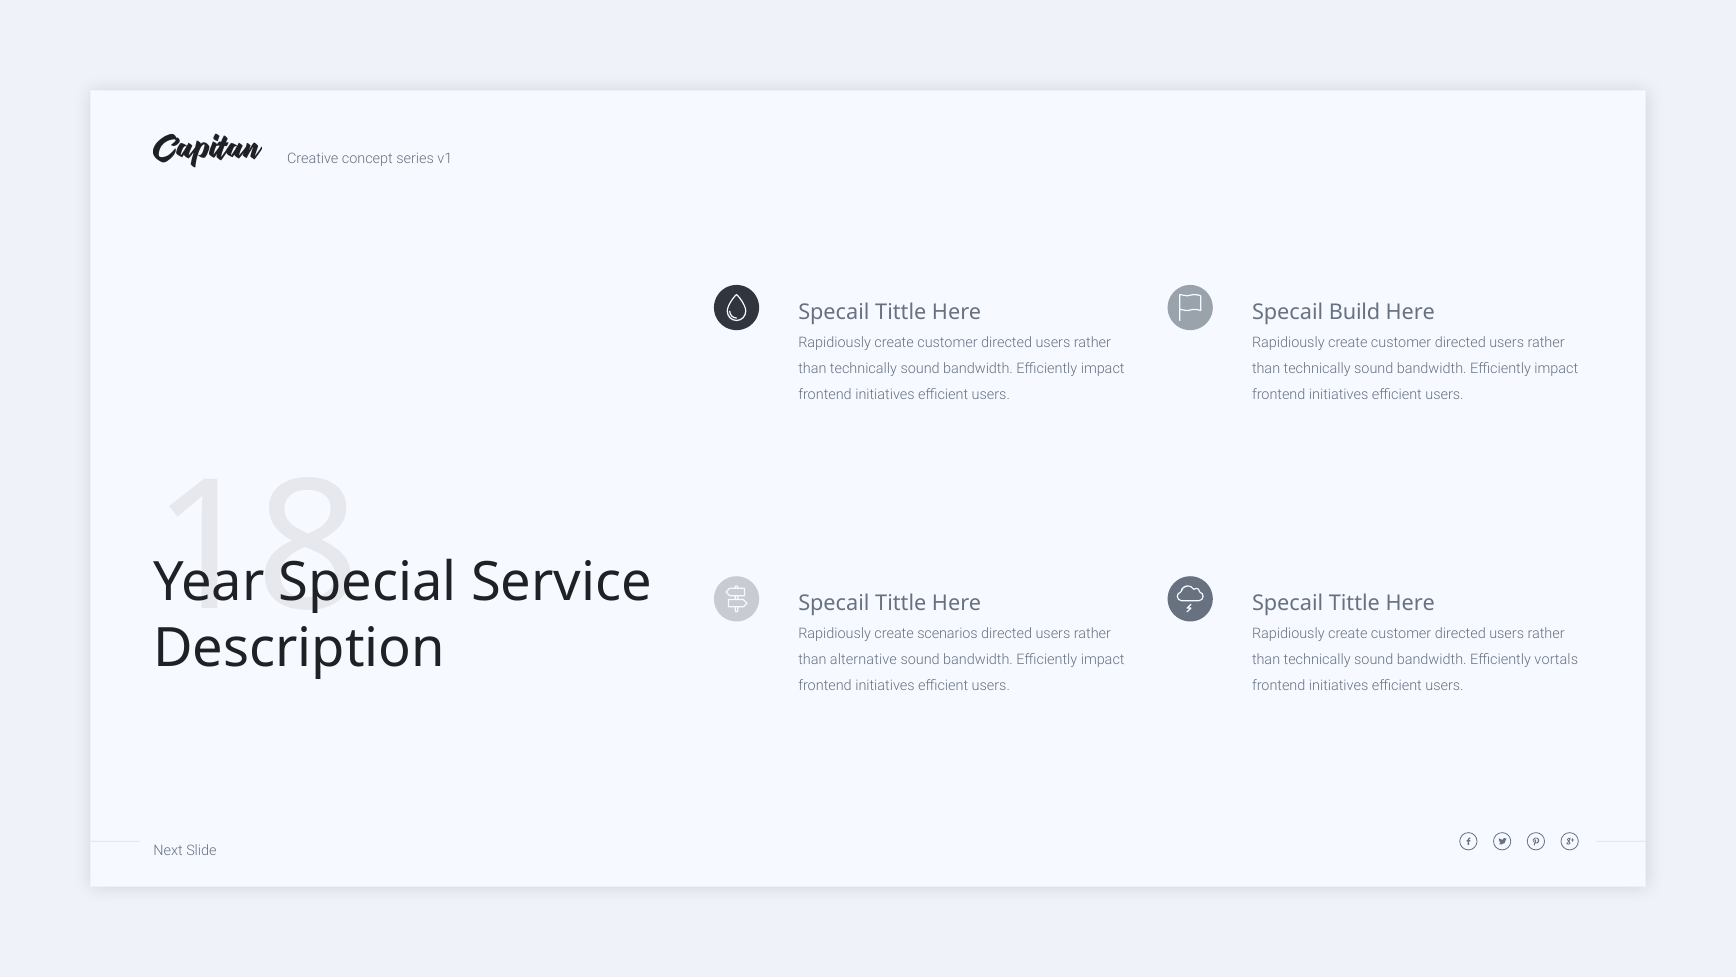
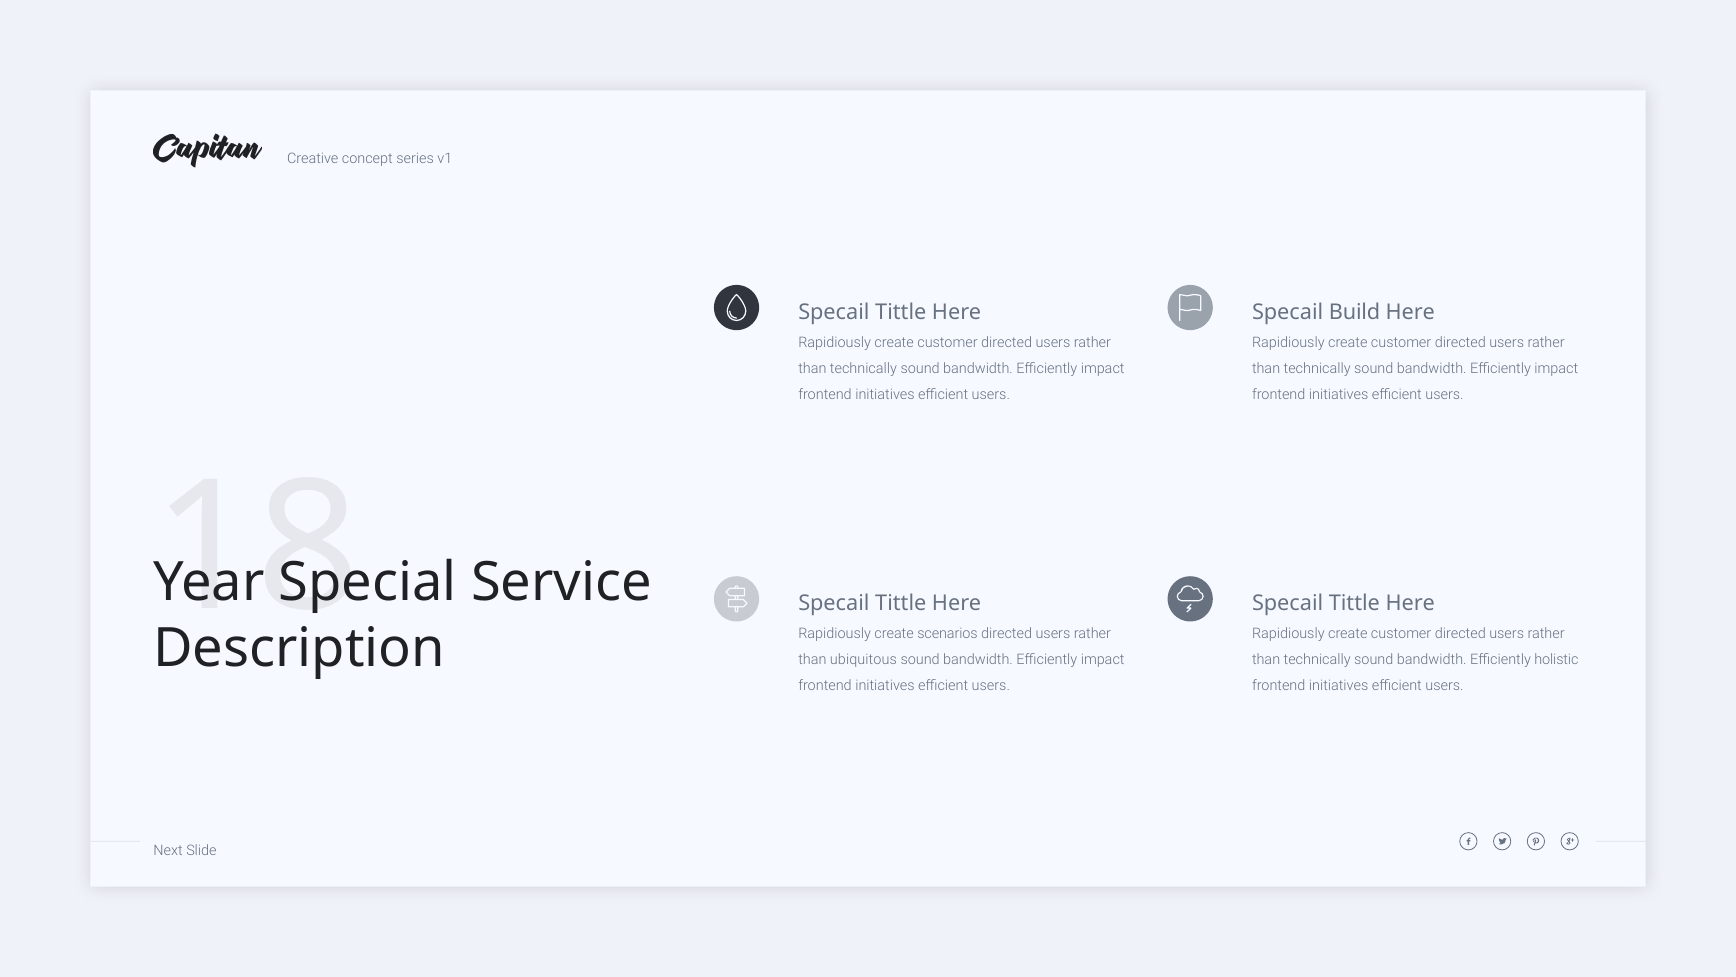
alternative: alternative -> ubiquitous
vortals: vortals -> holistic
